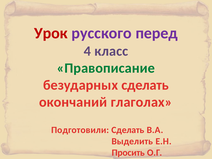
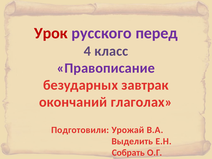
Правописание colour: green -> purple
безударных сделать: сделать -> завтрак
Подготовили Сделать: Сделать -> Урожай
Просить: Просить -> Собрать
